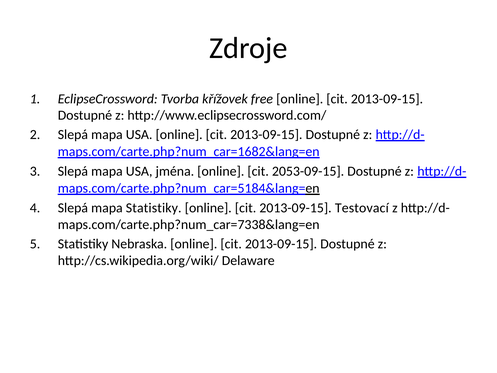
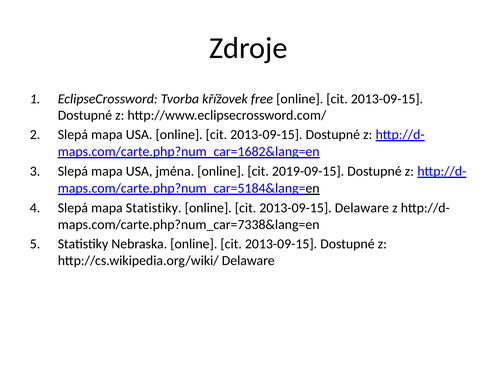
2053-09-15: 2053-09-15 -> 2019-09-15
2013-09-15 Testovací: Testovací -> Delaware
